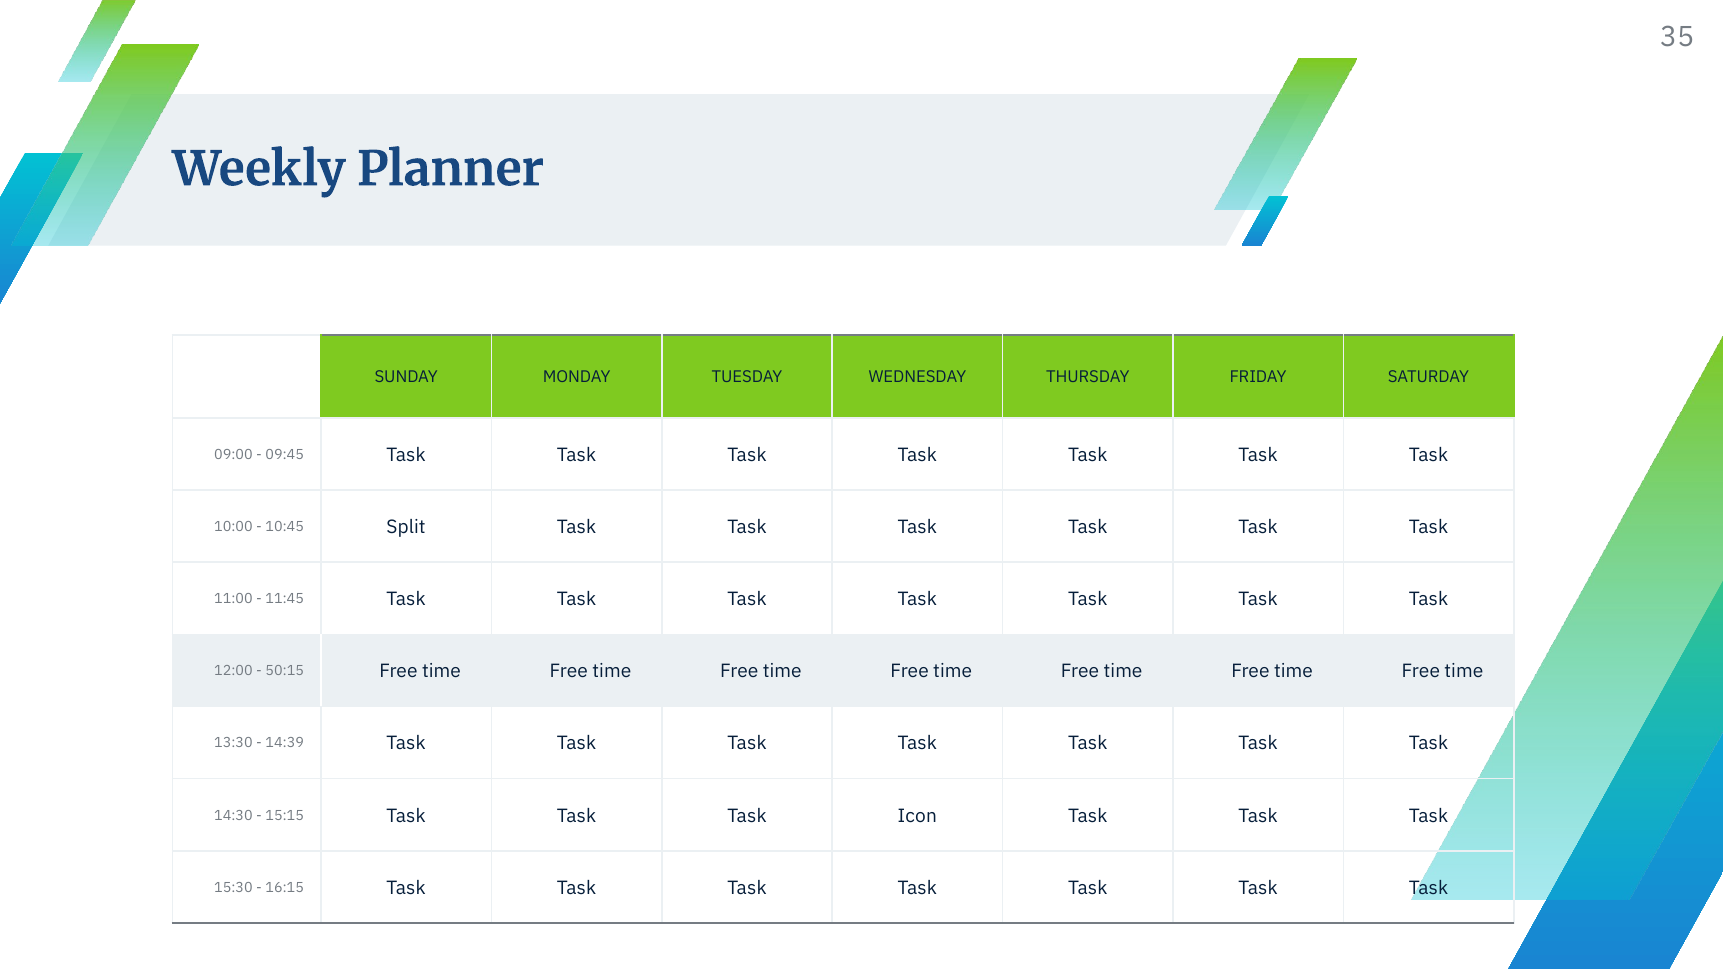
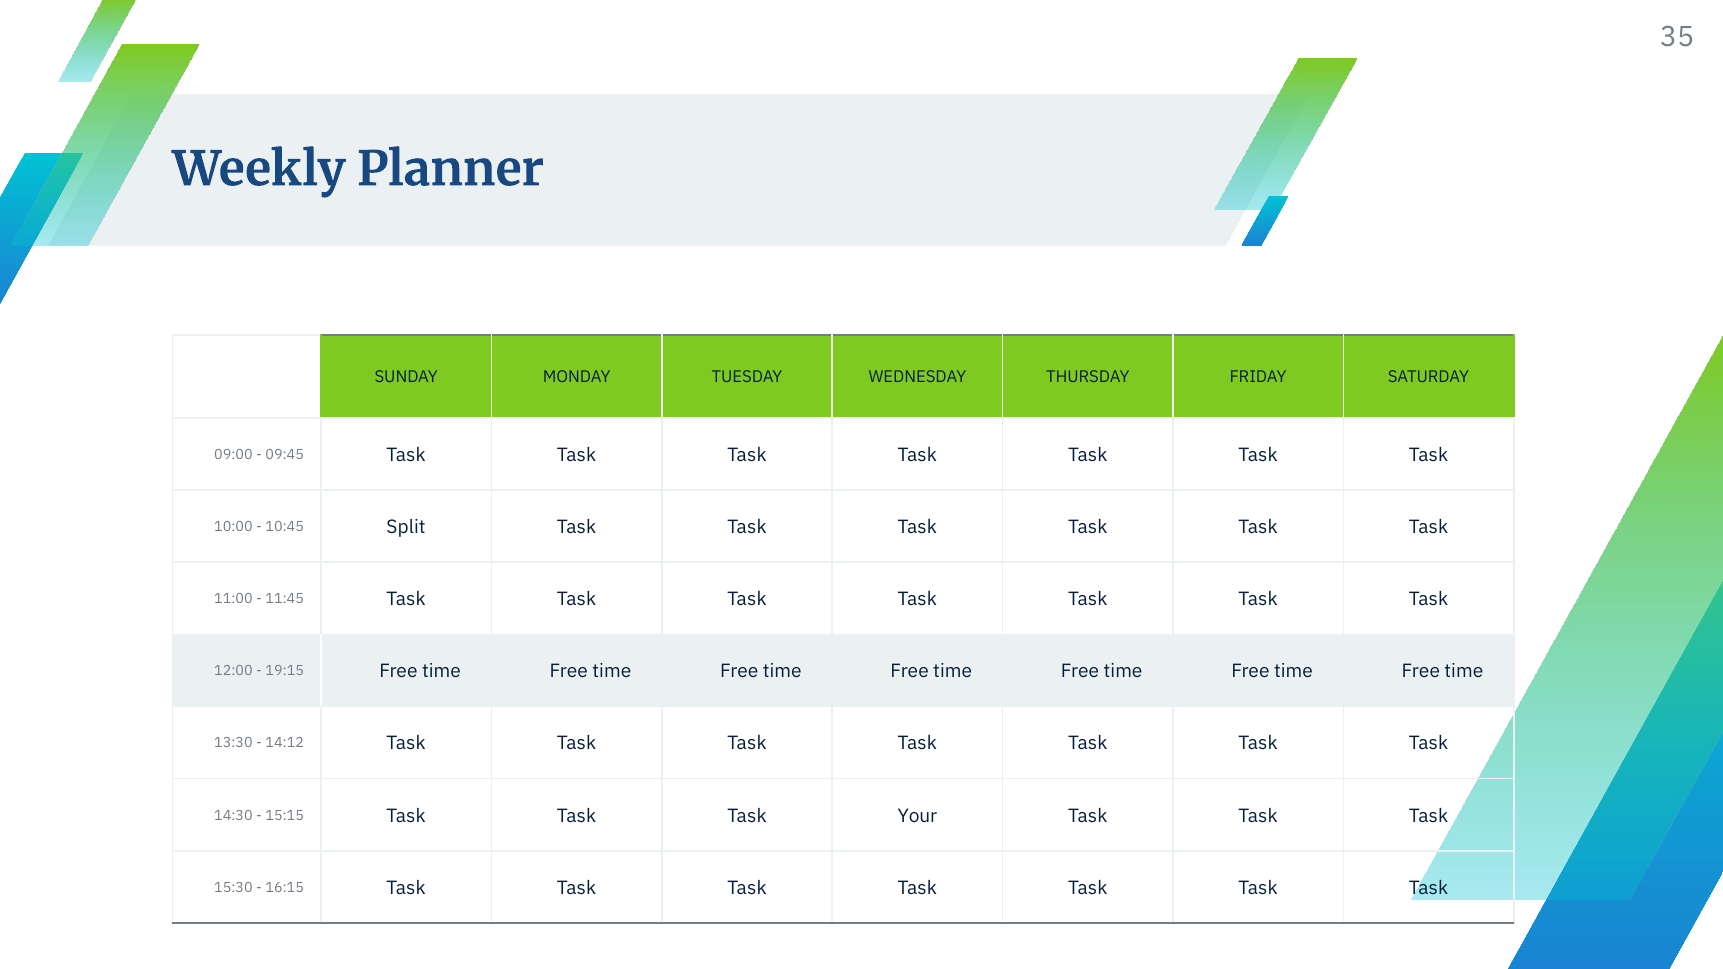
50:15: 50:15 -> 19:15
14:39: 14:39 -> 14:12
Icon: Icon -> Your
